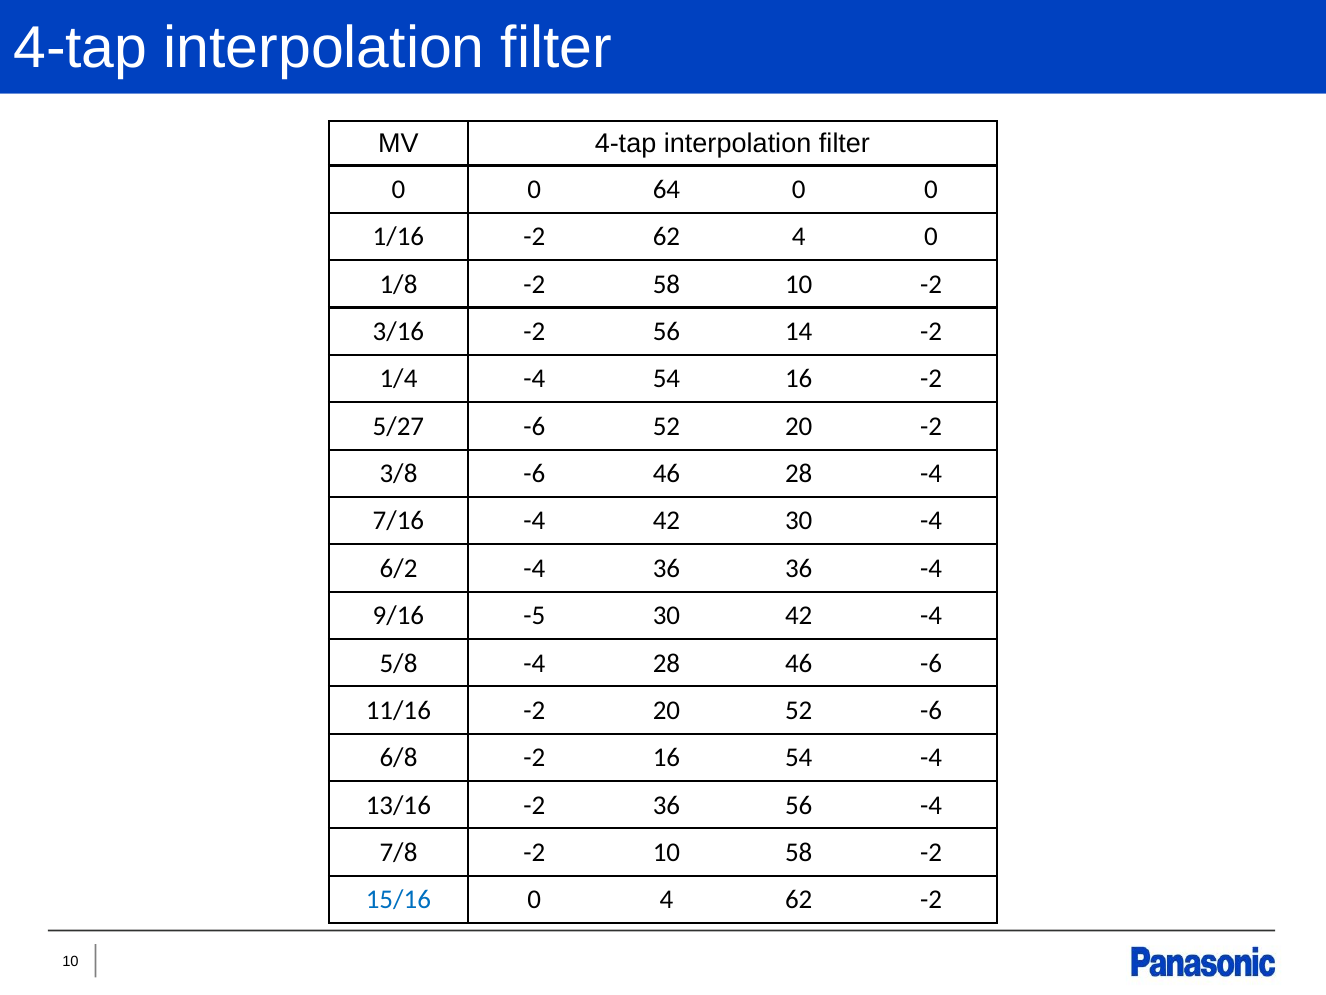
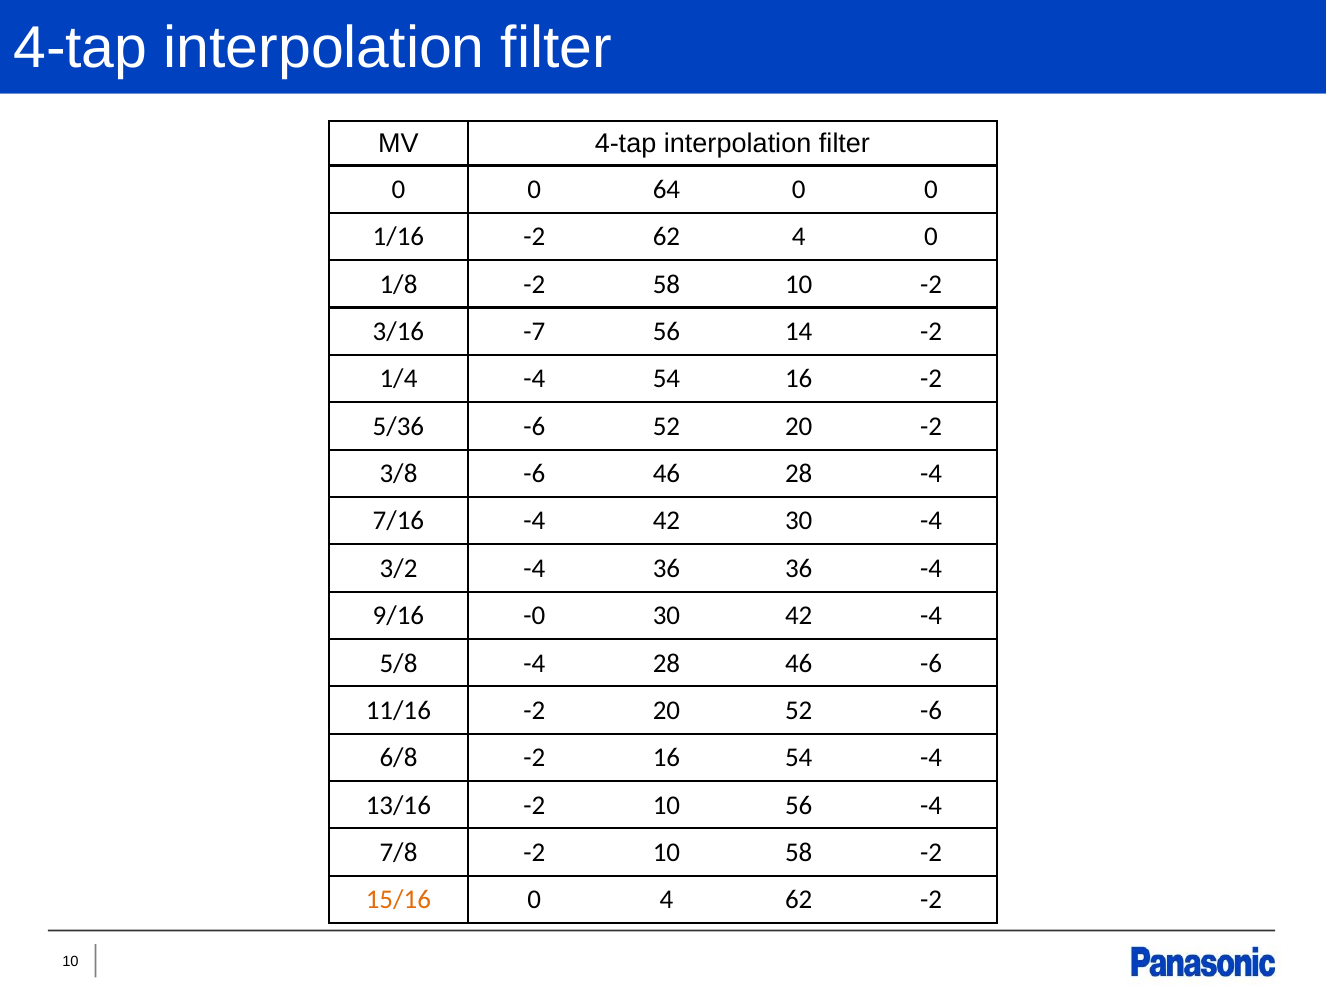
3/16 -2: -2 -> -7
5/27: 5/27 -> 5/36
6/2: 6/2 -> 3/2
-5: -5 -> -0
13/16 -2 36: 36 -> 10
15/16 colour: blue -> orange
